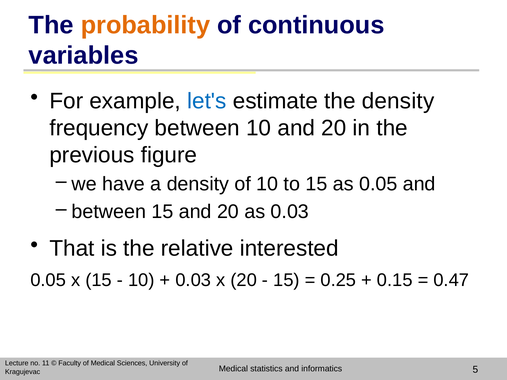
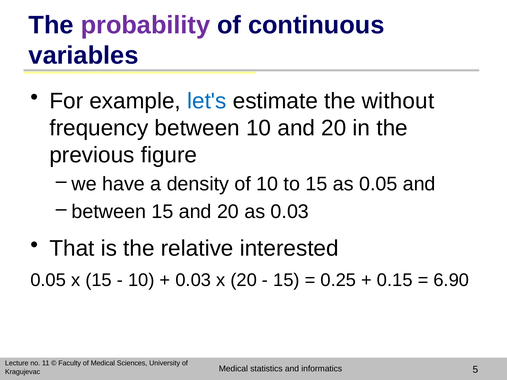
probability colour: orange -> purple
the density: density -> without
0.47: 0.47 -> 6.90
